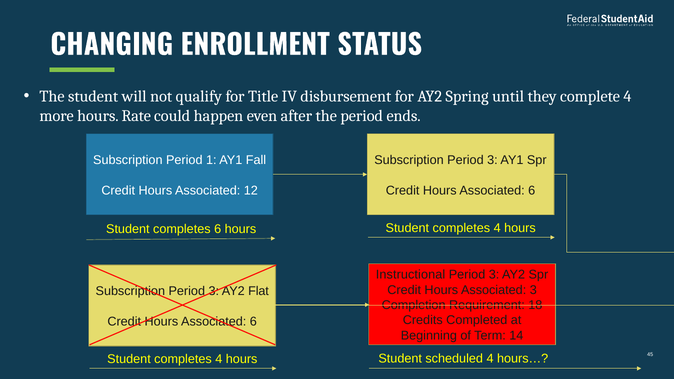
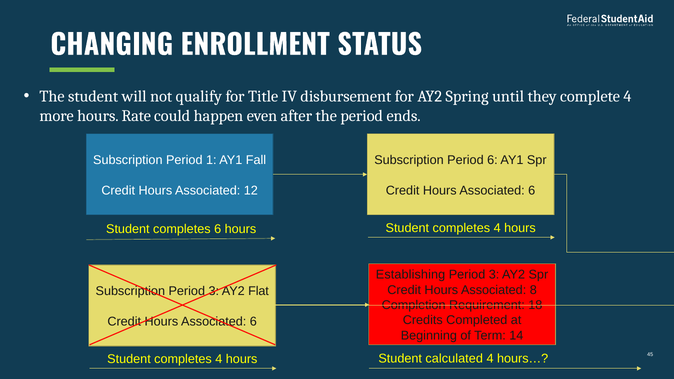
3 at (492, 160): 3 -> 6
Instructional: Instructional -> Establishing
Associated 3: 3 -> 8
scheduled: scheduled -> calculated
